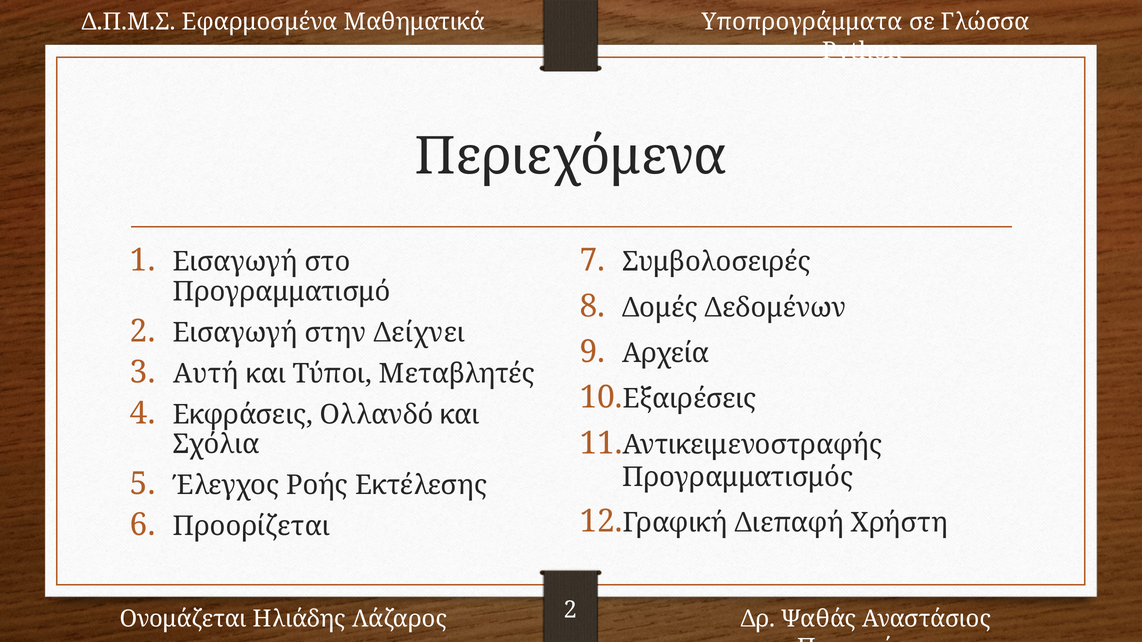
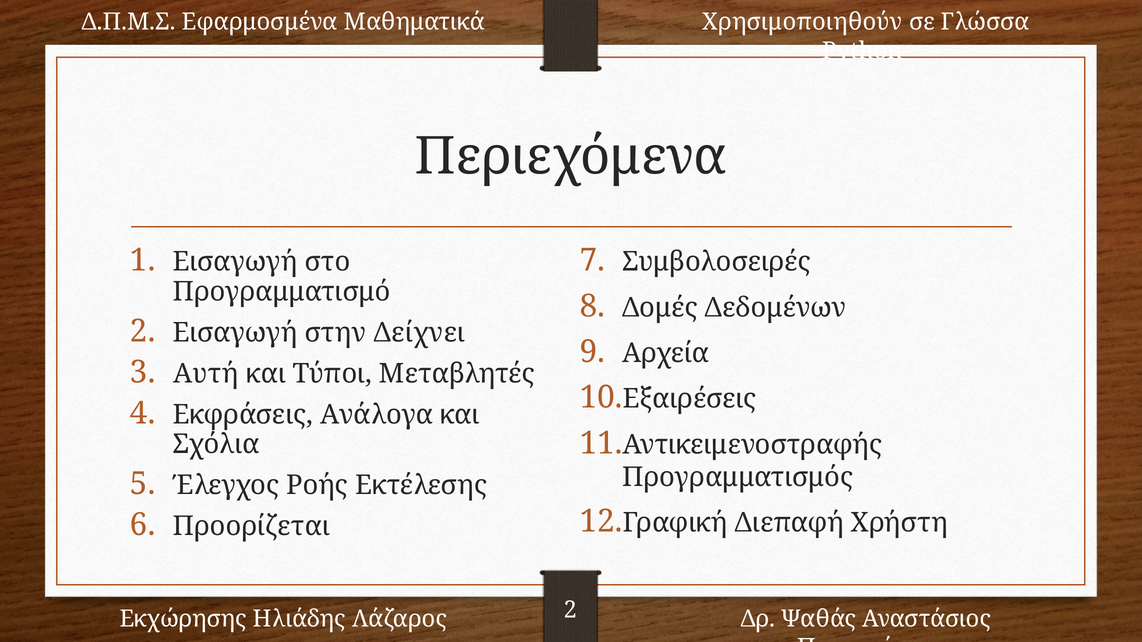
Υποπρογράμματα: Υποπρογράμματα -> Χρησιμοποιηθούν
Ολλανδό: Ολλανδό -> Ανάλογα
Ονομάζεται: Ονομάζεται -> Εκχώρησης
